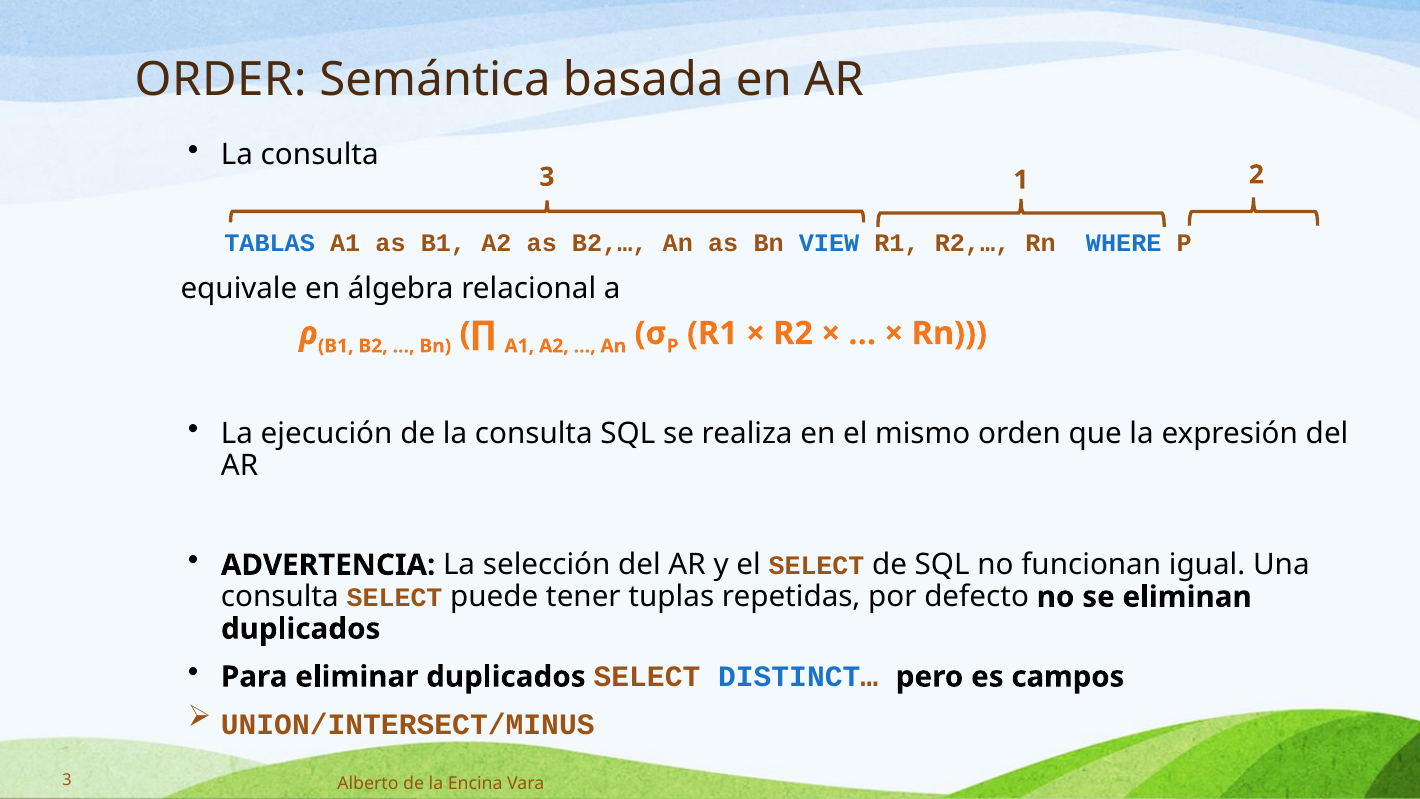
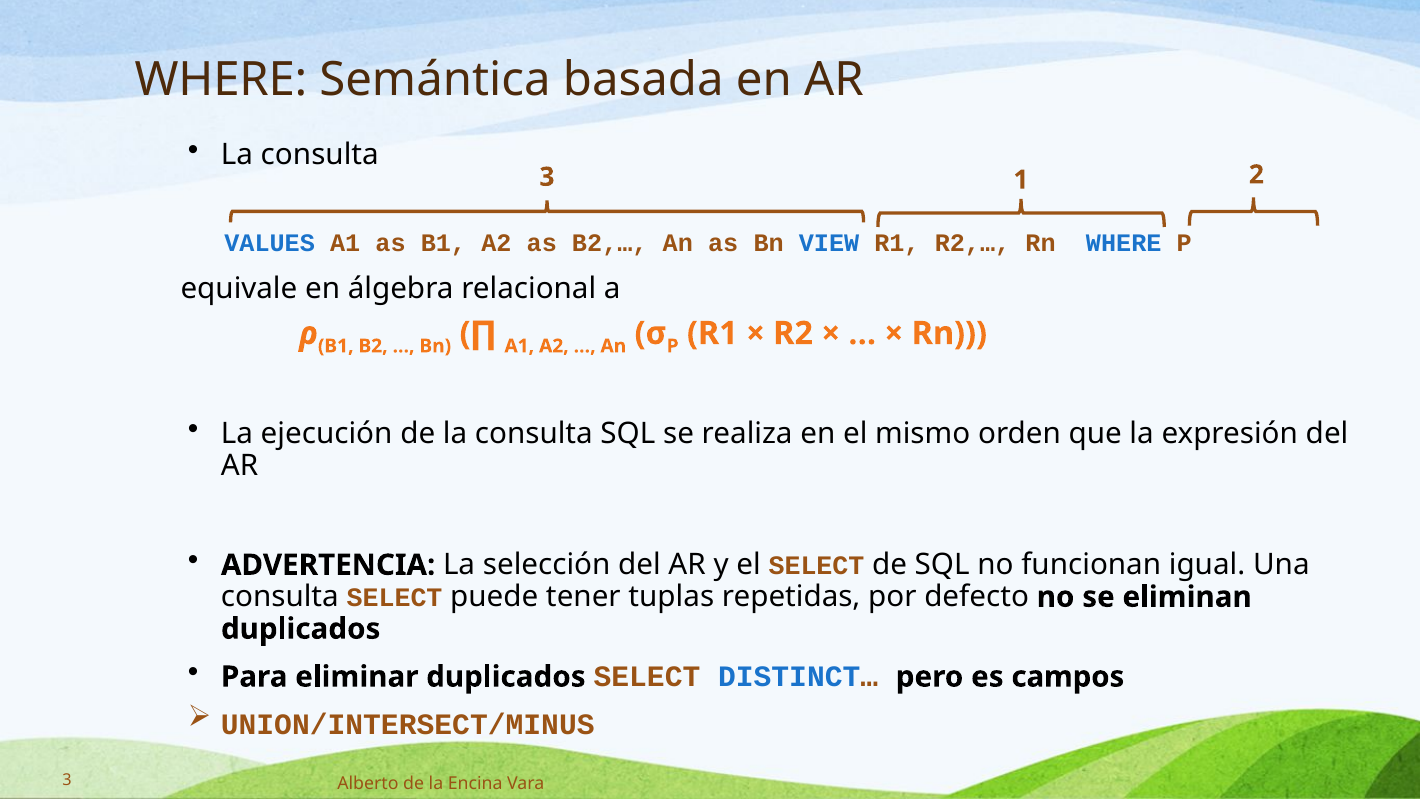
ORDER at (221, 80): ORDER -> WHERE
TABLAS: TABLAS -> VALUES
